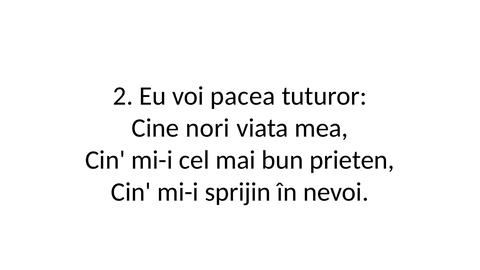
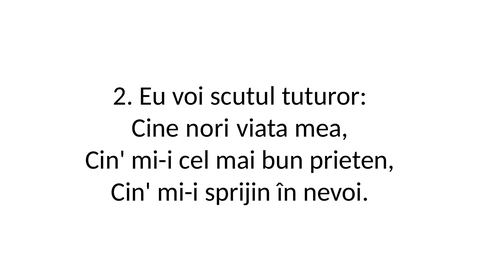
pacea: pacea -> scutul
